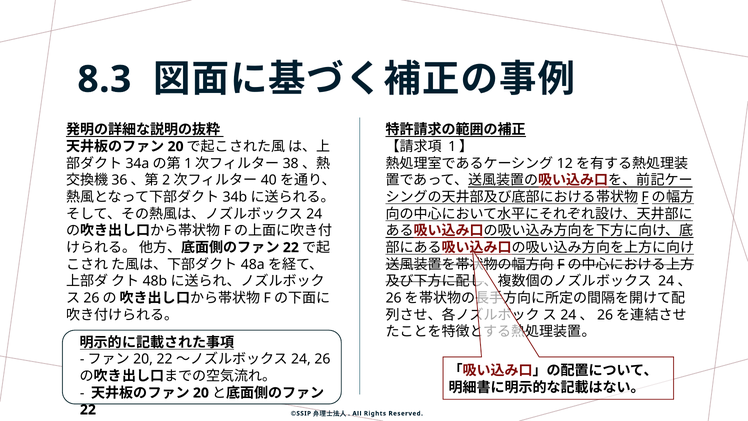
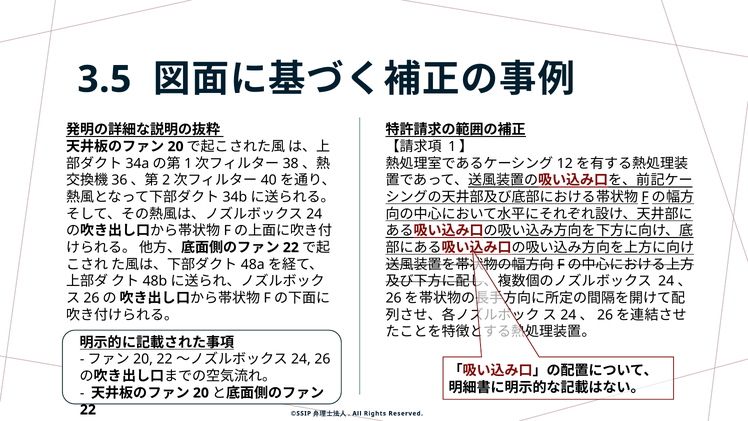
8.3: 8.3 -> 3.5
